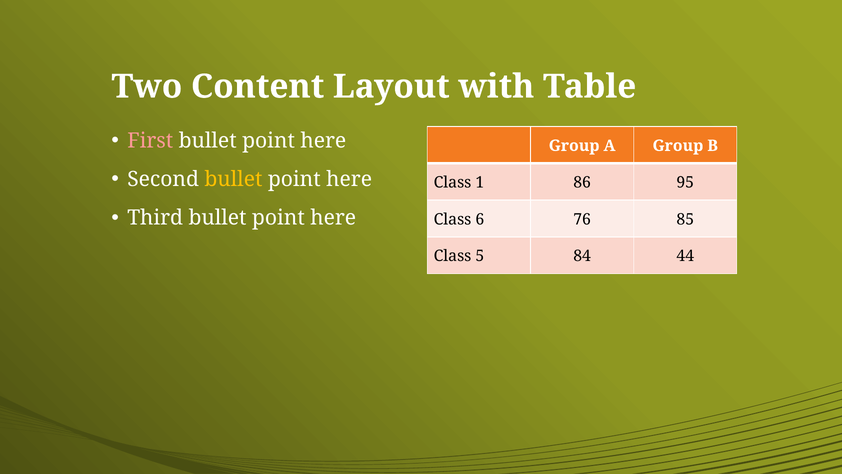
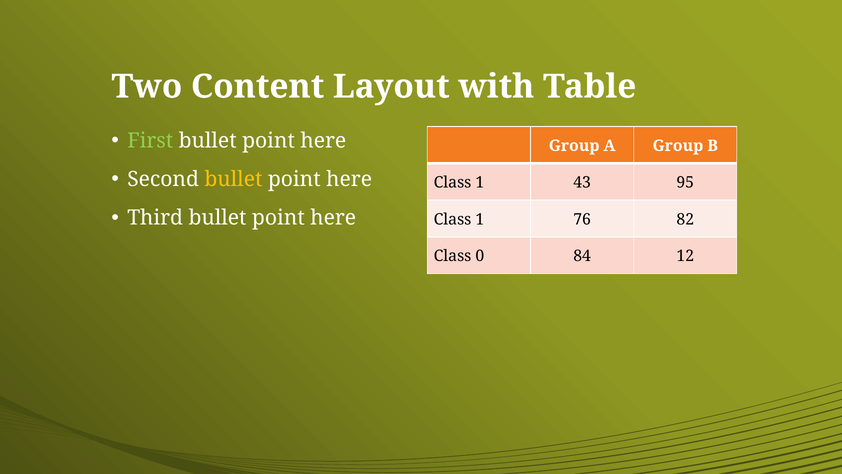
First colour: pink -> light green
86: 86 -> 43
6 at (480, 219): 6 -> 1
85: 85 -> 82
5: 5 -> 0
44: 44 -> 12
